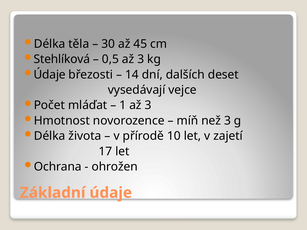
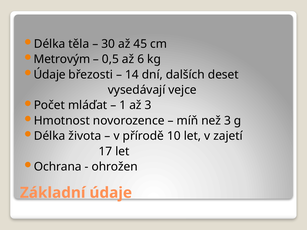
Stehlíková: Stehlíková -> Metrovým
0,5 až 3: 3 -> 6
